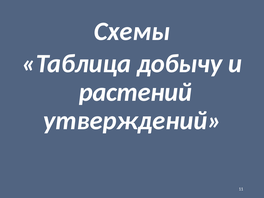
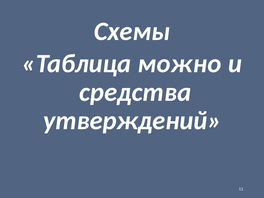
добычу: добычу -> можно
растений: растений -> средства
